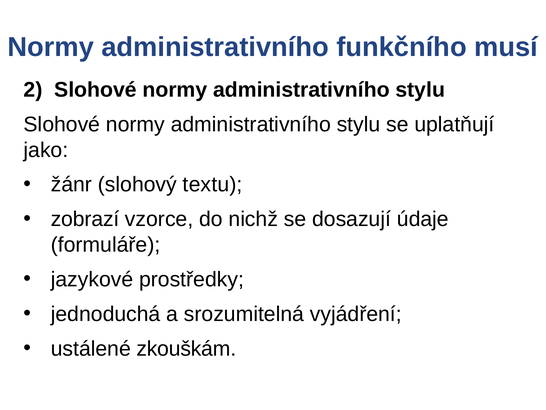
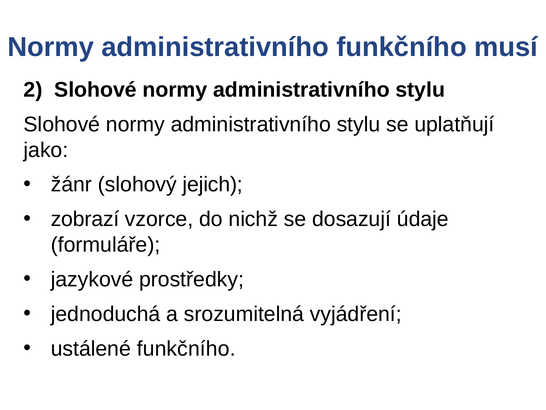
textu: textu -> jejich
ustálené zkouškám: zkouškám -> funkčního
